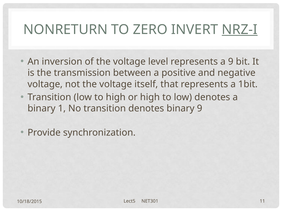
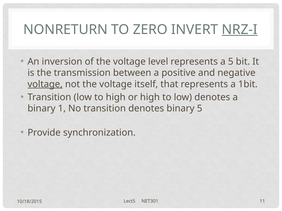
a 9: 9 -> 5
voltage at (45, 84) underline: none -> present
binary 9: 9 -> 5
